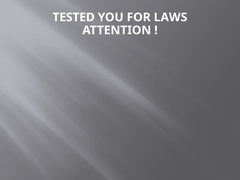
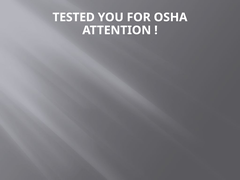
LAWS: LAWS -> OSHA
